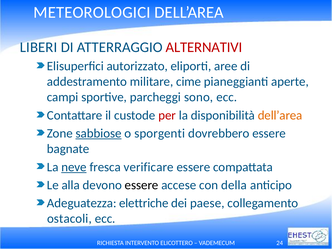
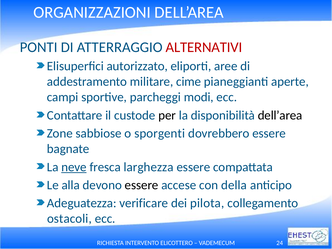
METEOROLOGICI: METEOROLOGICI -> ORGANIZZAZIONI
LIBERI: LIBERI -> PONTI
sono: sono -> modi
per colour: red -> black
dell’area at (280, 115) colour: orange -> black
sabbiose underline: present -> none
verificare: verificare -> larghezza
elettriche: elettriche -> verificare
paese: paese -> pilota
